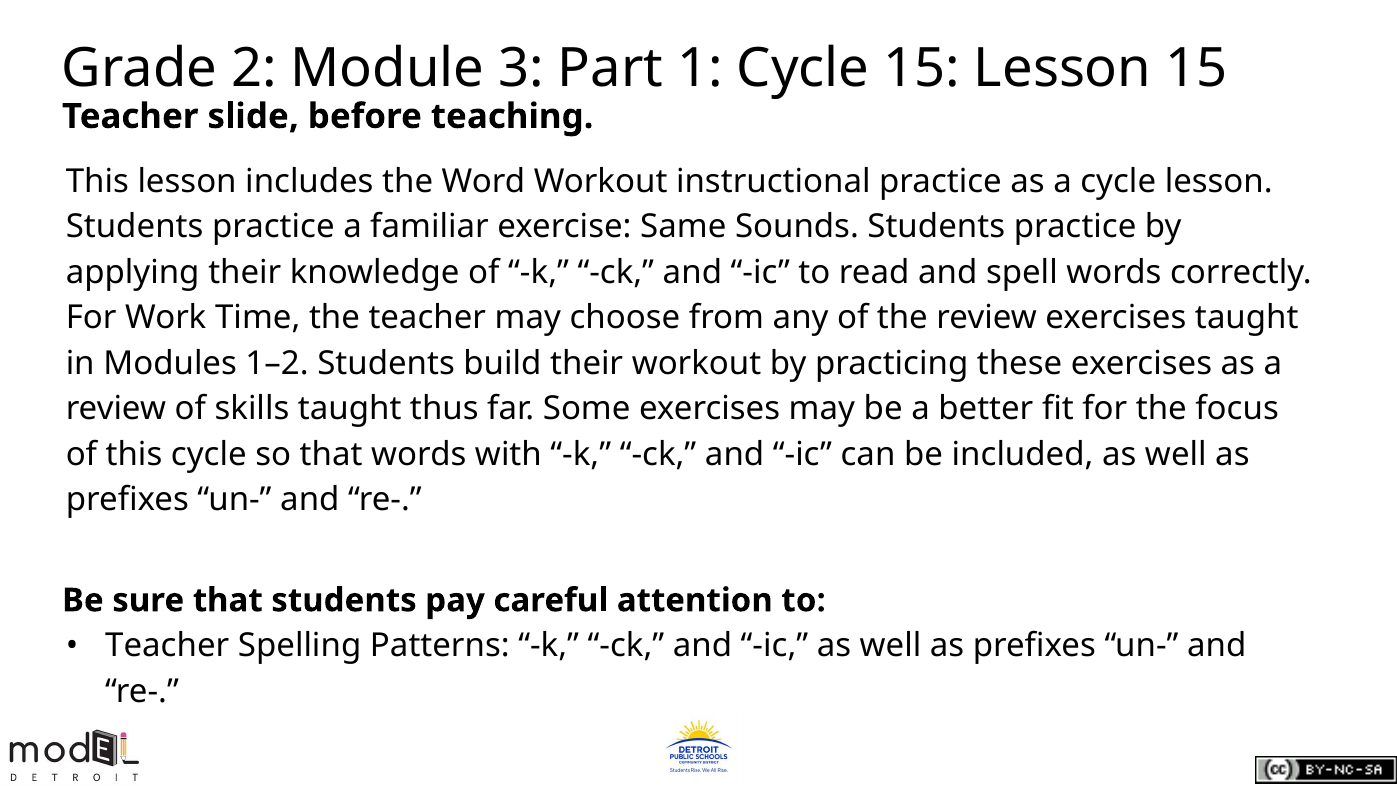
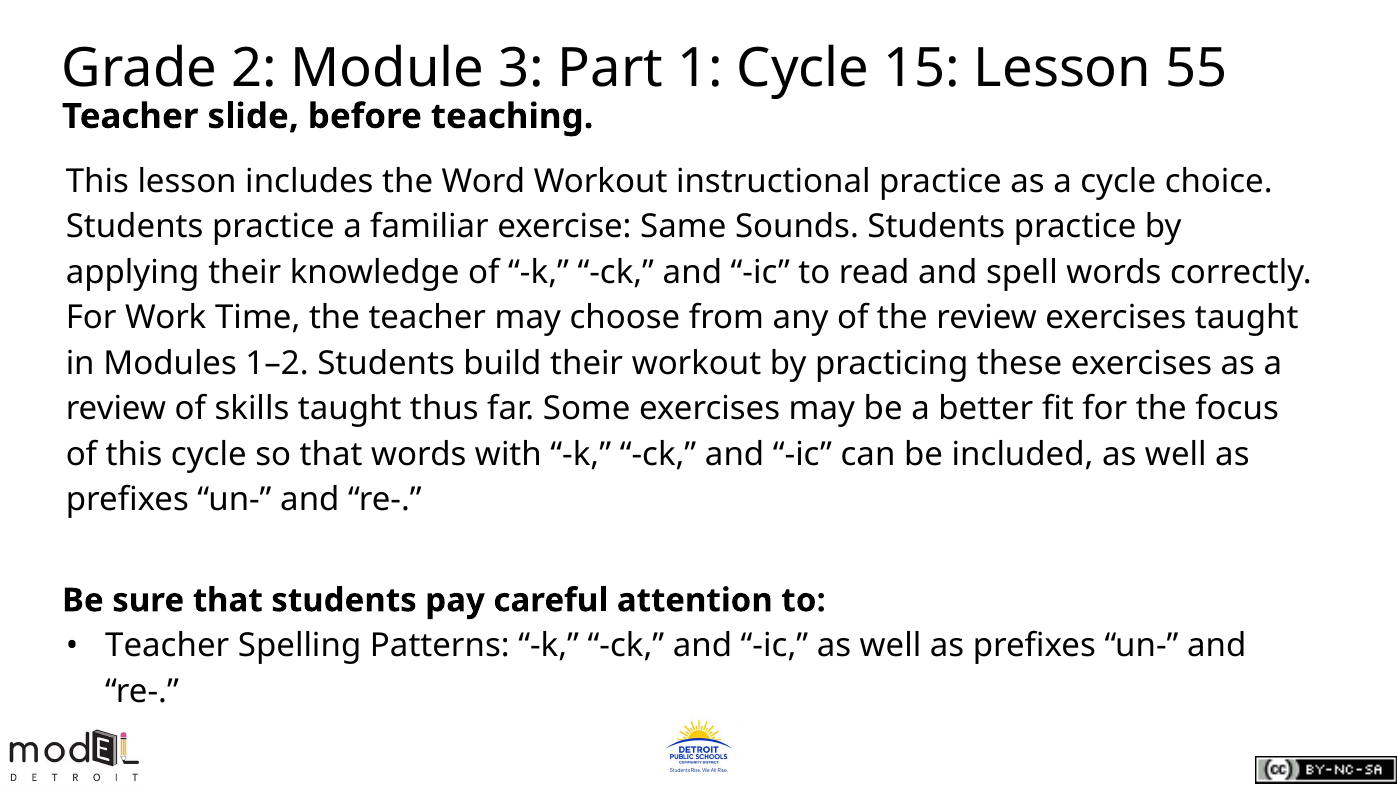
Lesson 15: 15 -> 55
cycle lesson: lesson -> choice
